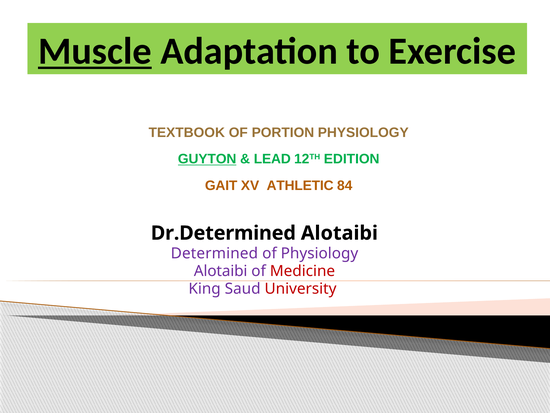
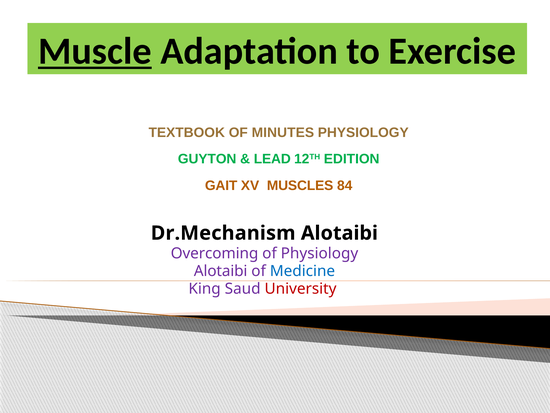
PORTION: PORTION -> MINUTES
GUYTON underline: present -> none
ATHLETIC: ATHLETIC -> MUSCLES
Dr.Determined: Dr.Determined -> Dr.Mechanism
Determined: Determined -> Overcoming
Medicine colour: red -> blue
